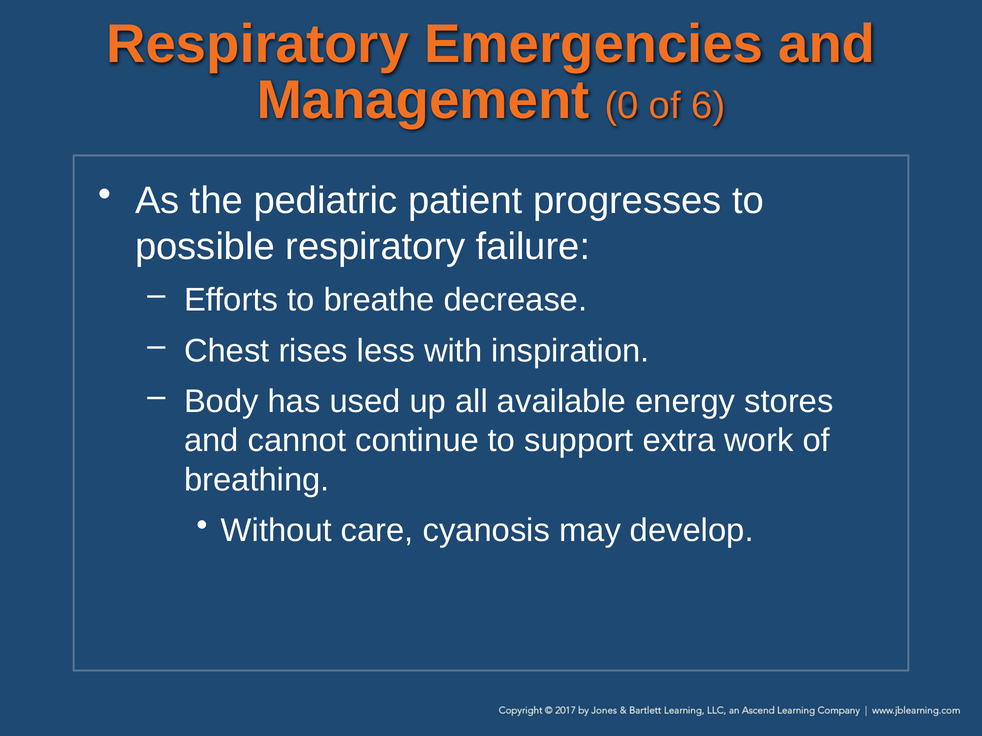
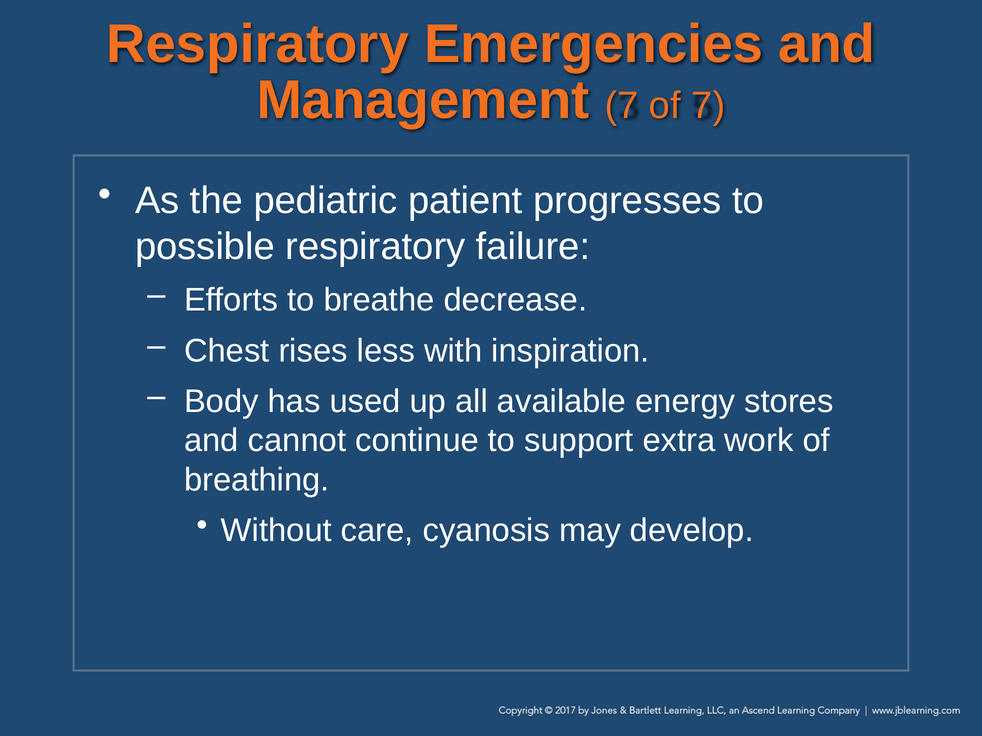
Management 0: 0 -> 7
of 6: 6 -> 7
